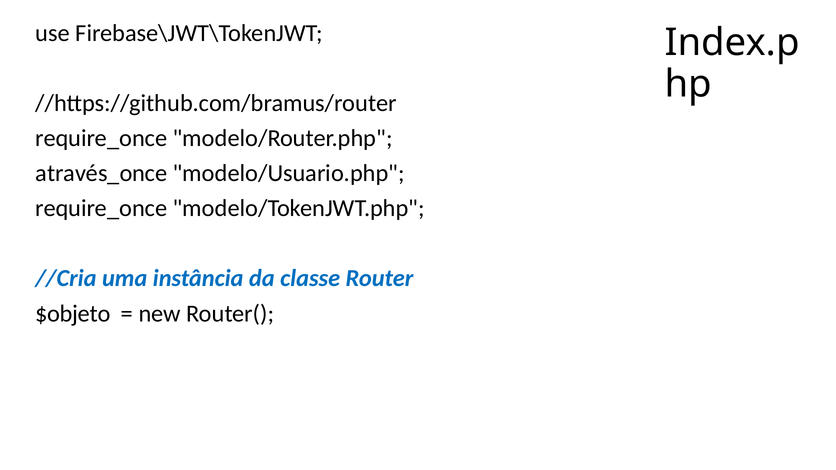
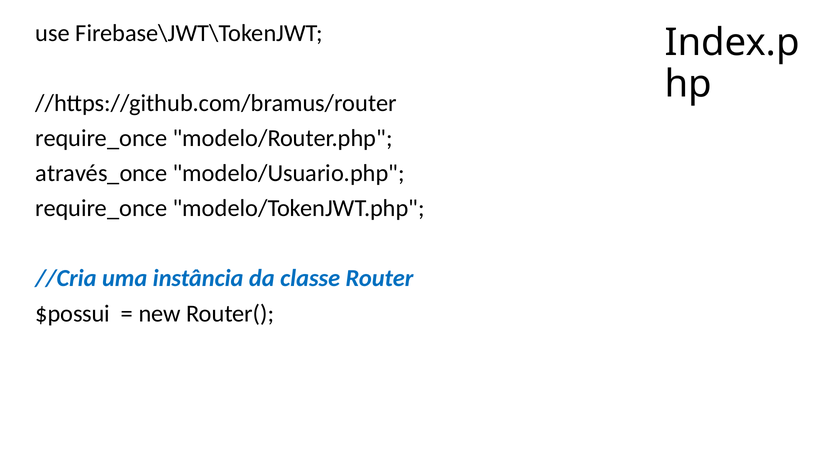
$objeto: $objeto -> $possui
